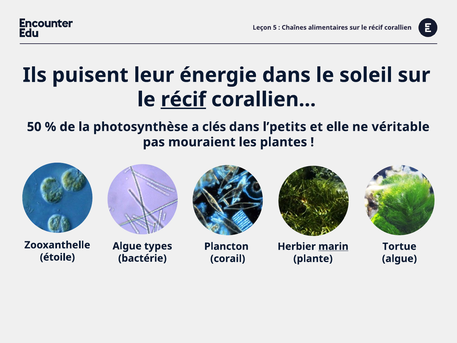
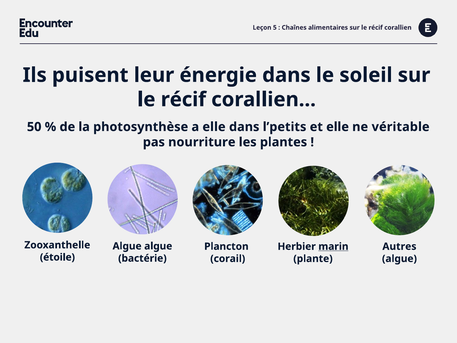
récif at (183, 99) underline: present -> none
a clés: clés -> elle
mouraient: mouraient -> nourriture
Algue types: types -> algue
Tortue: Tortue -> Autres
